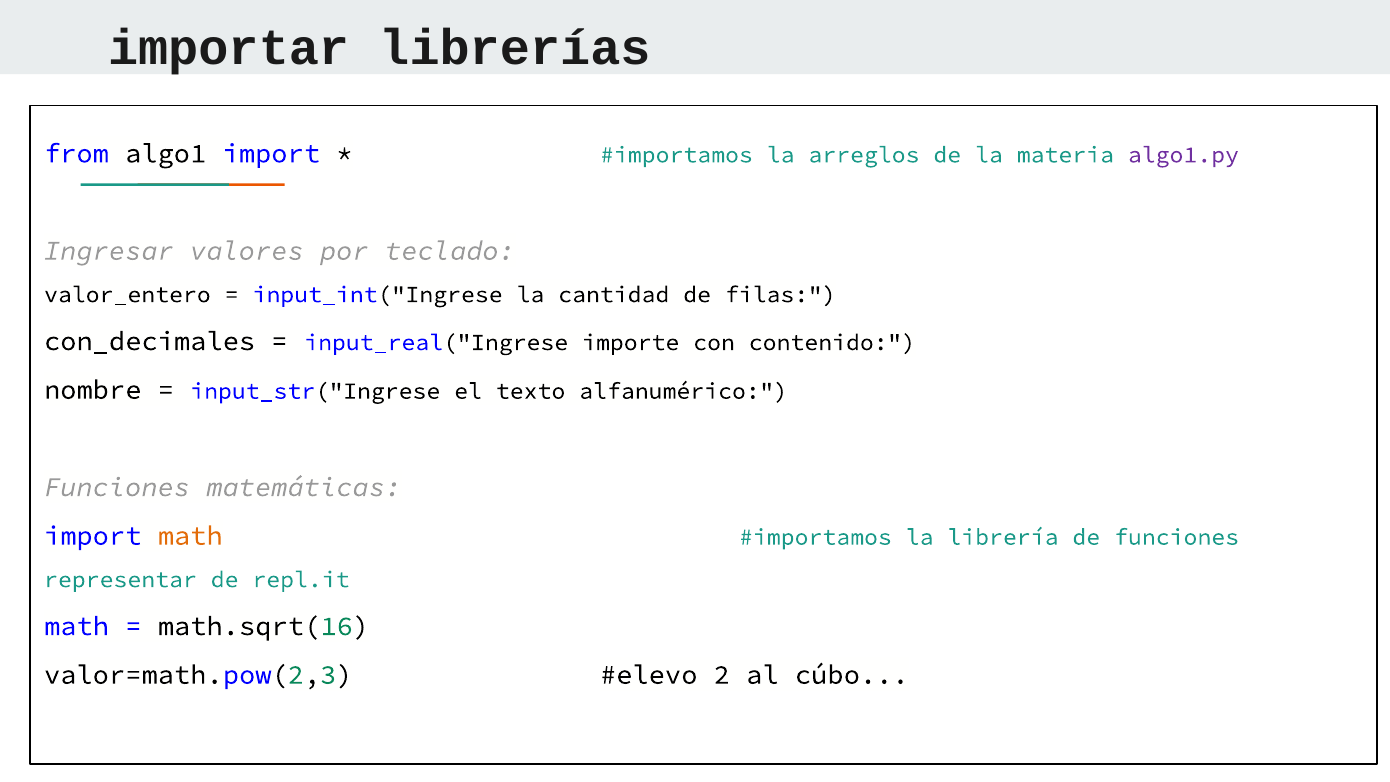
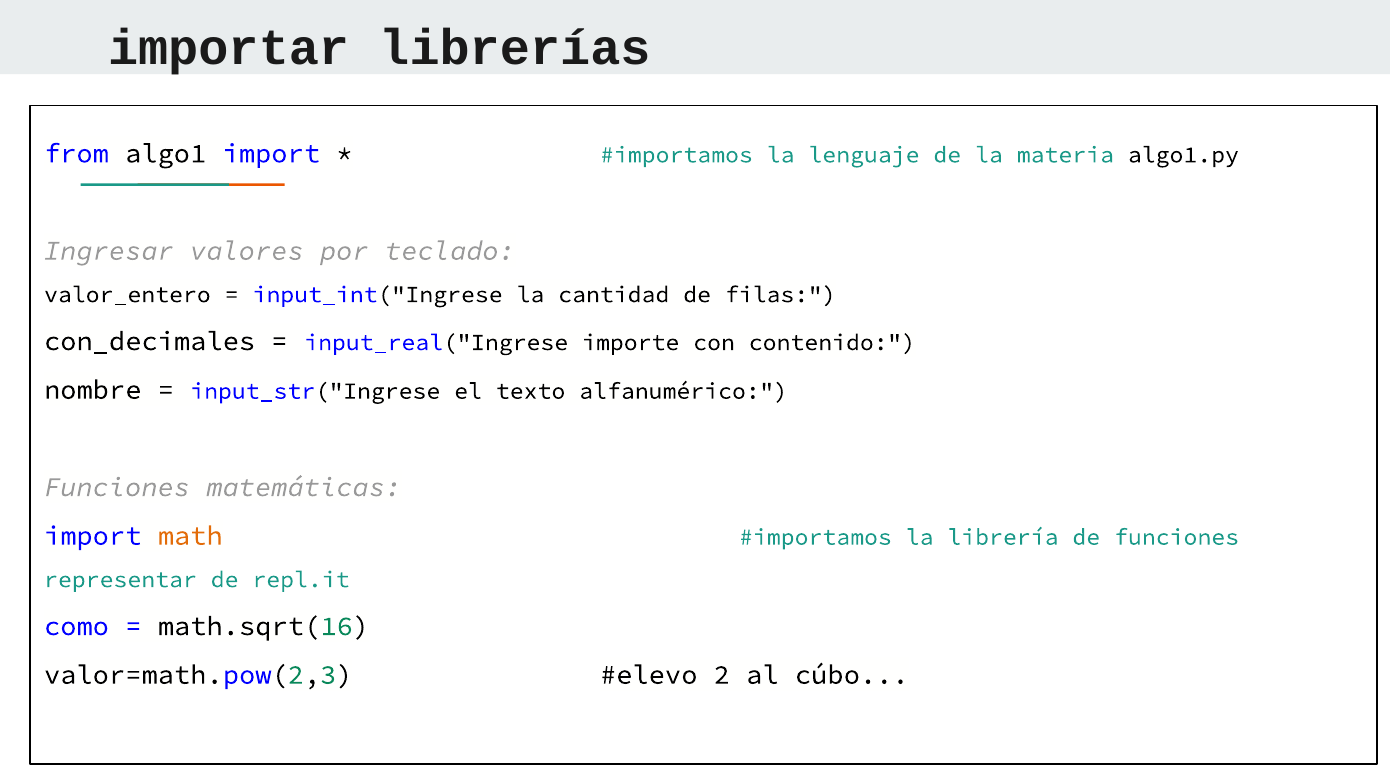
arreglos: arreglos -> lenguaje
algo1.py colour: purple -> black
math at (76, 626): math -> como
